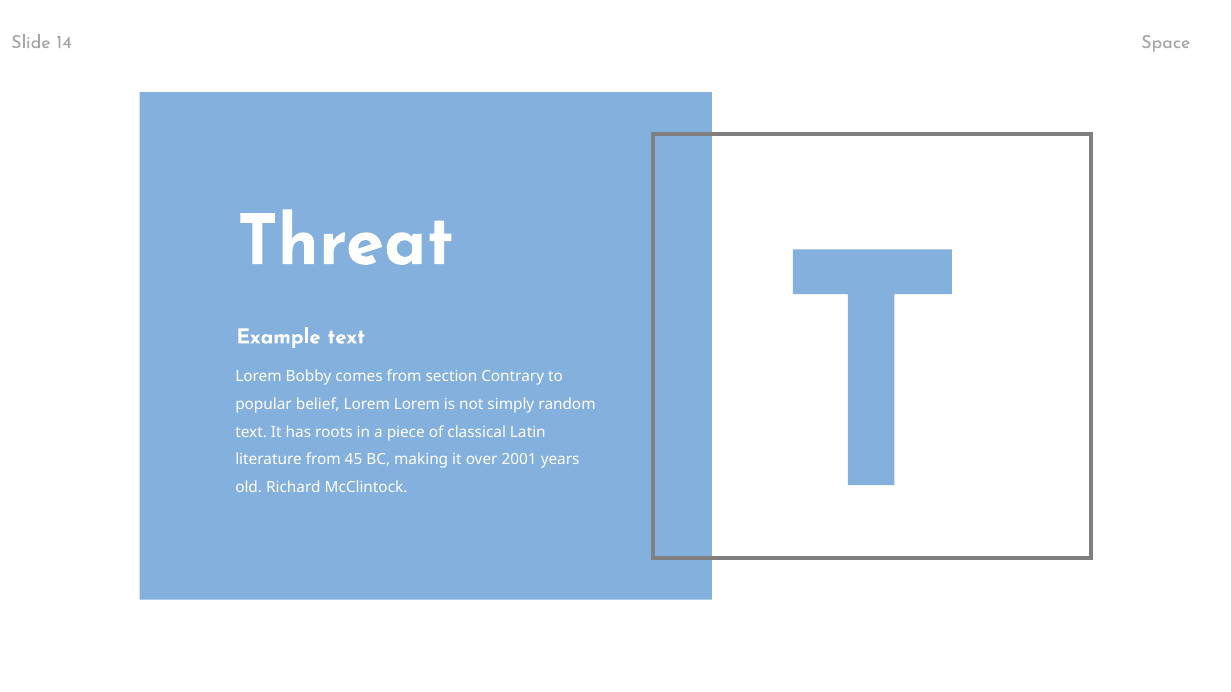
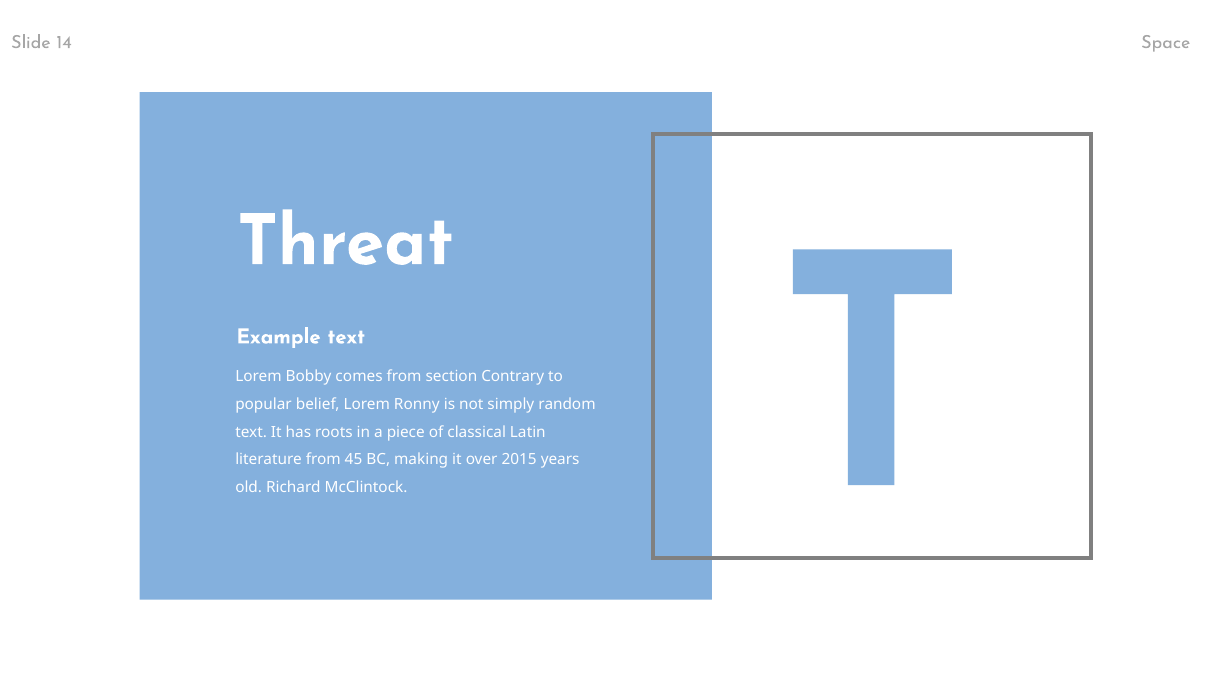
Lorem Lorem: Lorem -> Ronny
2001: 2001 -> 2015
